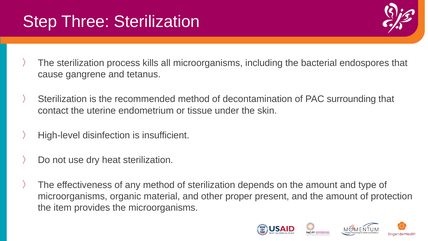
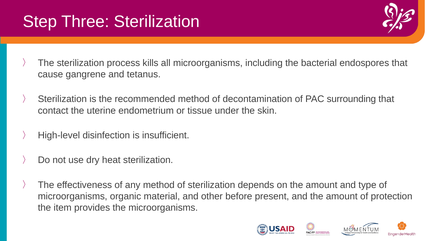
proper: proper -> before
